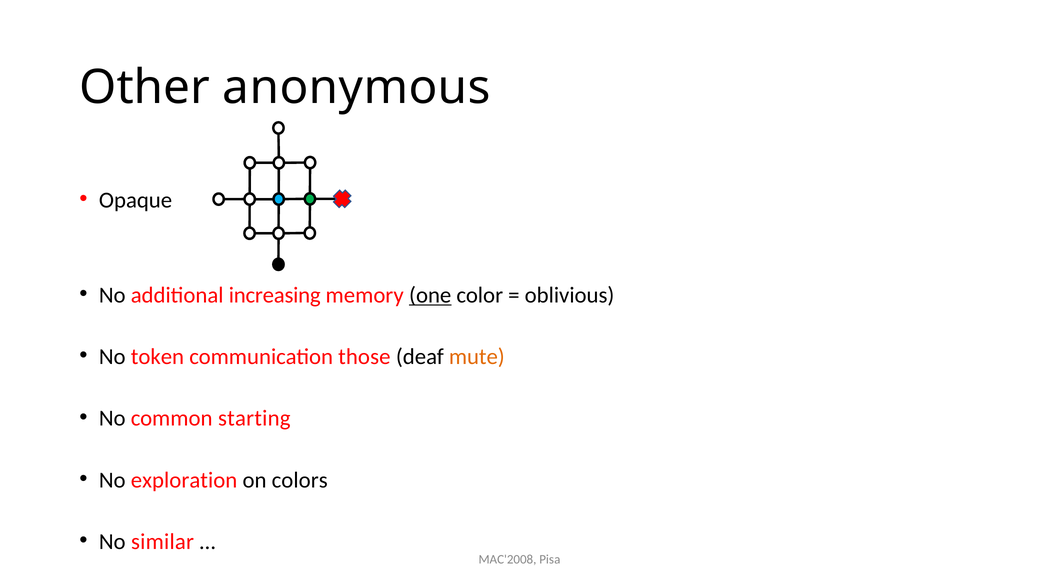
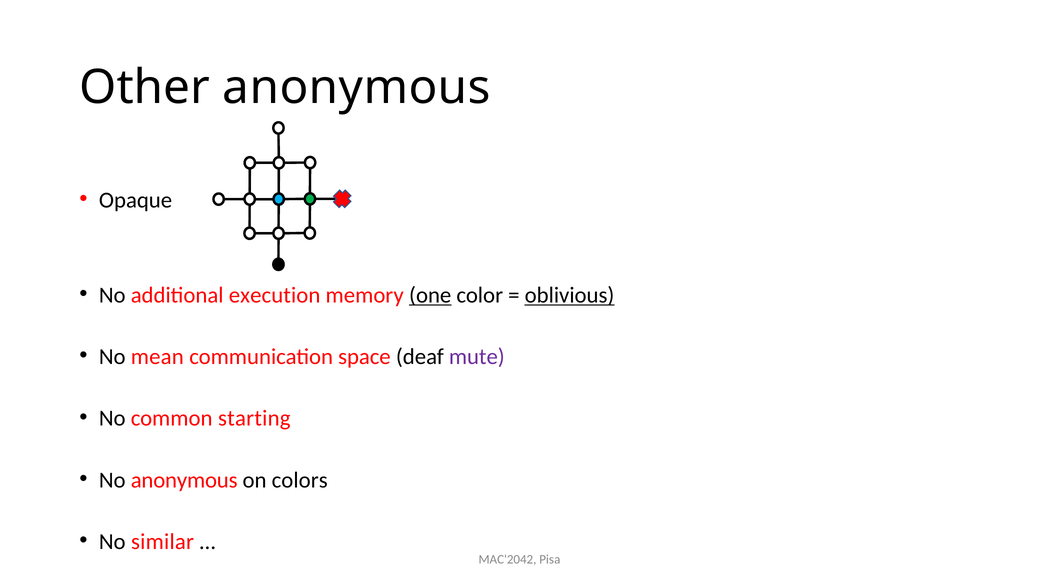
increasing: increasing -> execution
oblivious underline: none -> present
token: token -> mean
those: those -> space
mute colour: orange -> purple
No exploration: exploration -> anonymous
MAC'2008: MAC'2008 -> MAC'2042
